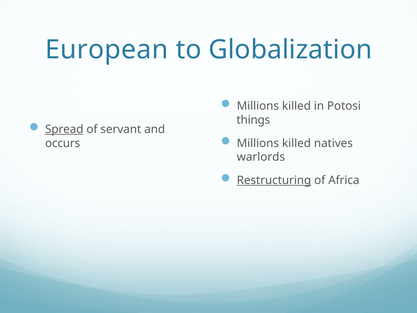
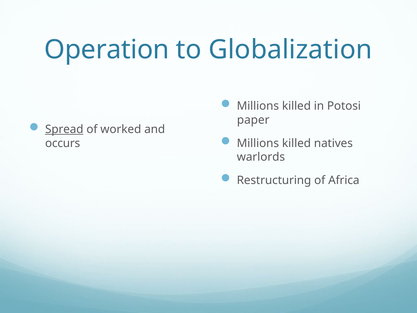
European: European -> Operation
things: things -> paper
servant: servant -> worked
Restructuring underline: present -> none
